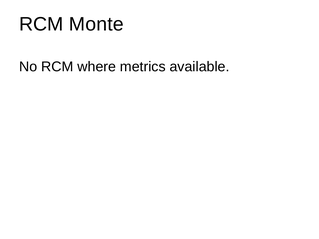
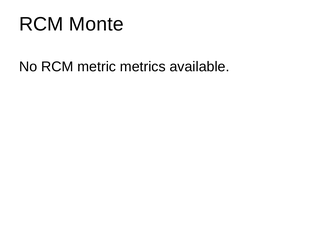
where: where -> metric
